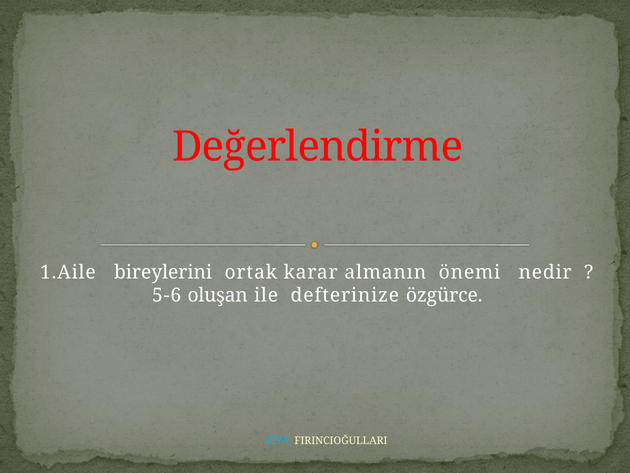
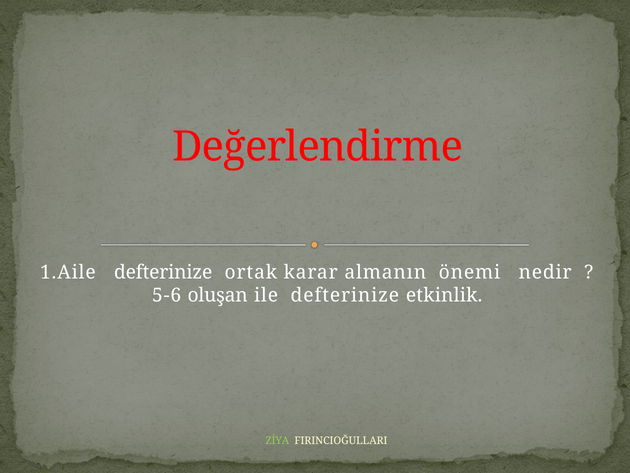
1.Aile bireylerini: bireylerini -> defterinize
özgürce: özgürce -> etkinlik
ZİYA colour: light blue -> light green
